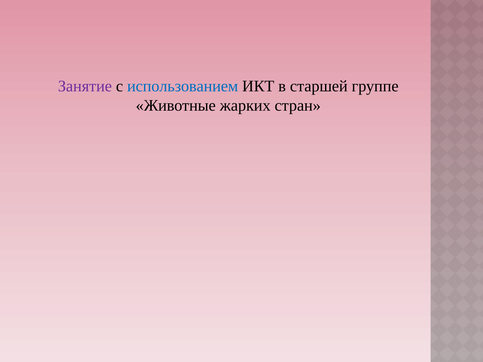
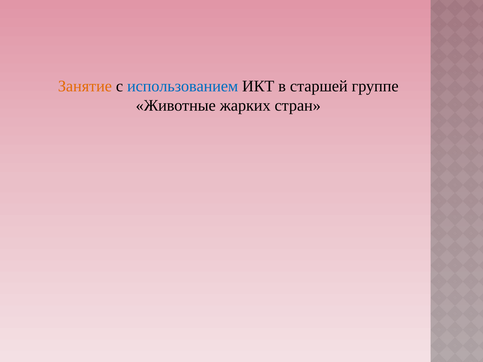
Занятие colour: purple -> orange
